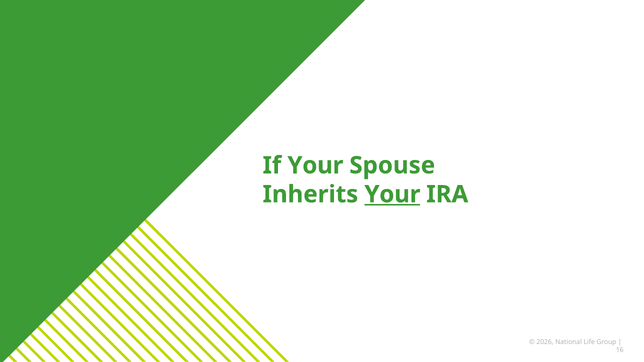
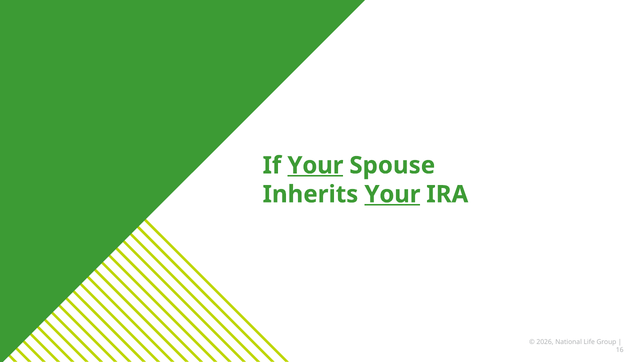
Your at (315, 166) underline: none -> present
